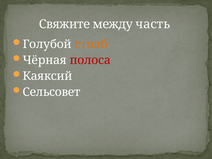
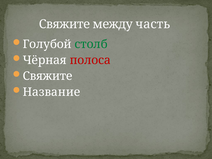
столб colour: orange -> green
Каяксий at (48, 76): Каяксий -> Свяжите
Сельсовет: Сельсовет -> Название
